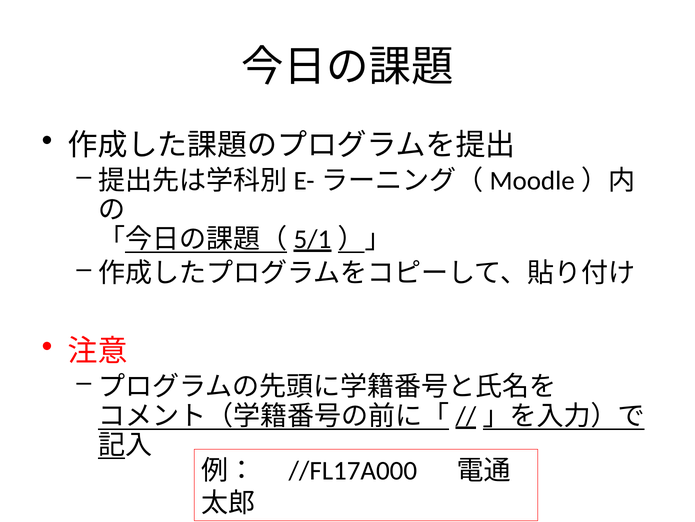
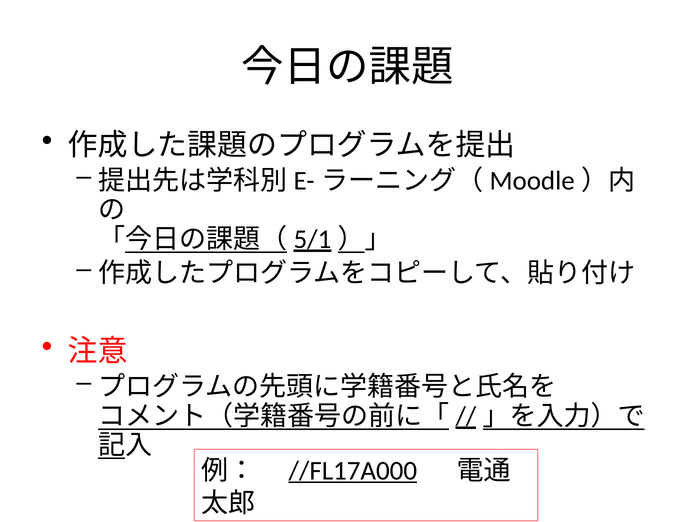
//FL17A000 underline: none -> present
